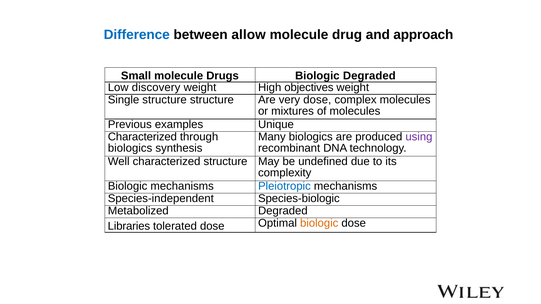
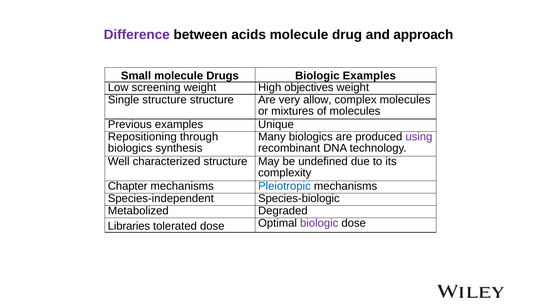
Difference colour: blue -> purple
allow: allow -> acids
Biologic Degraded: Degraded -> Examples
discovery: discovery -> screening
very dose: dose -> allow
Characterized at (142, 137): Characterized -> Repositioning
Biologic at (128, 186): Biologic -> Chapter
biologic at (319, 223) colour: orange -> purple
